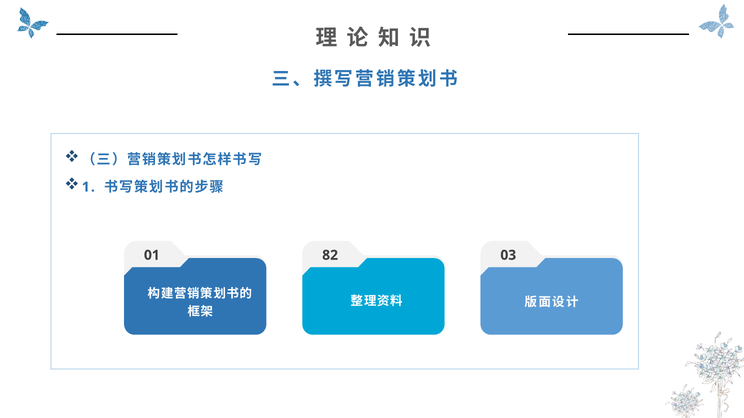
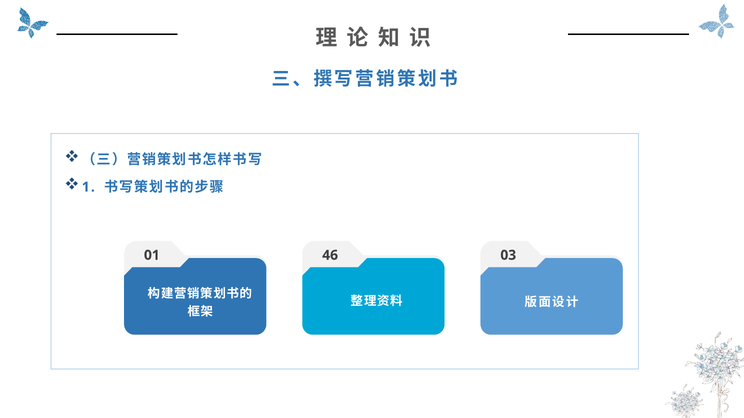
82: 82 -> 46
